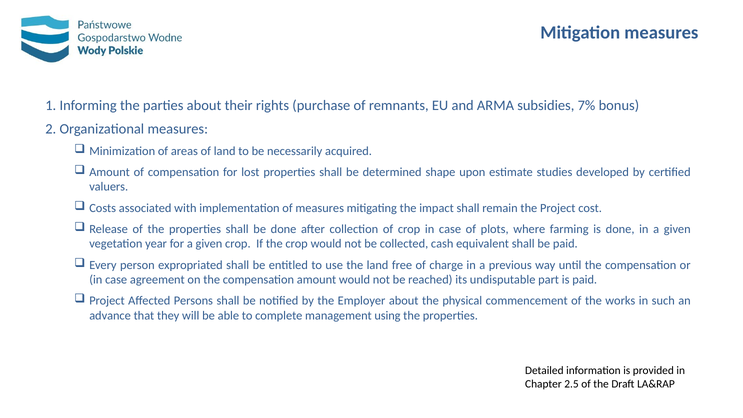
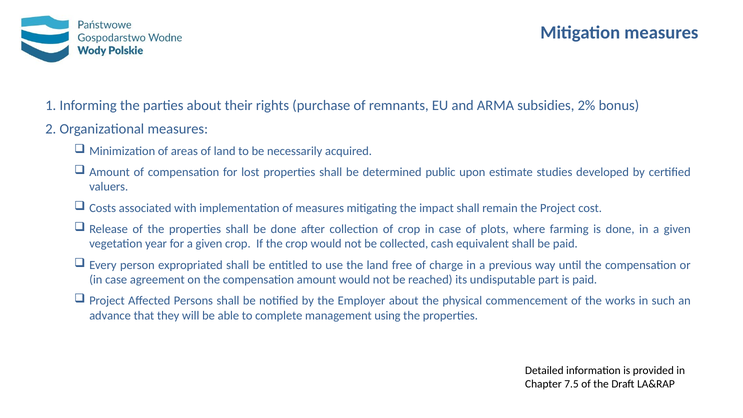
7%: 7% -> 2%
shape: shape -> public
2.5: 2.5 -> 7.5
